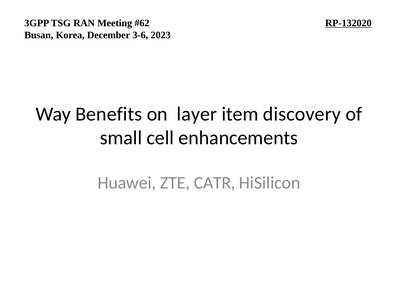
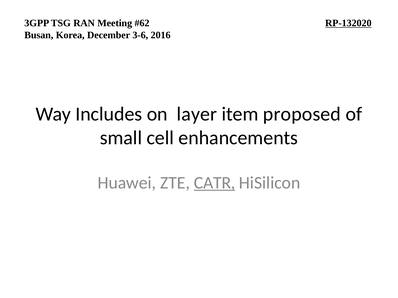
2023: 2023 -> 2016
Benefits: Benefits -> Includes
discovery: discovery -> proposed
CATR underline: none -> present
